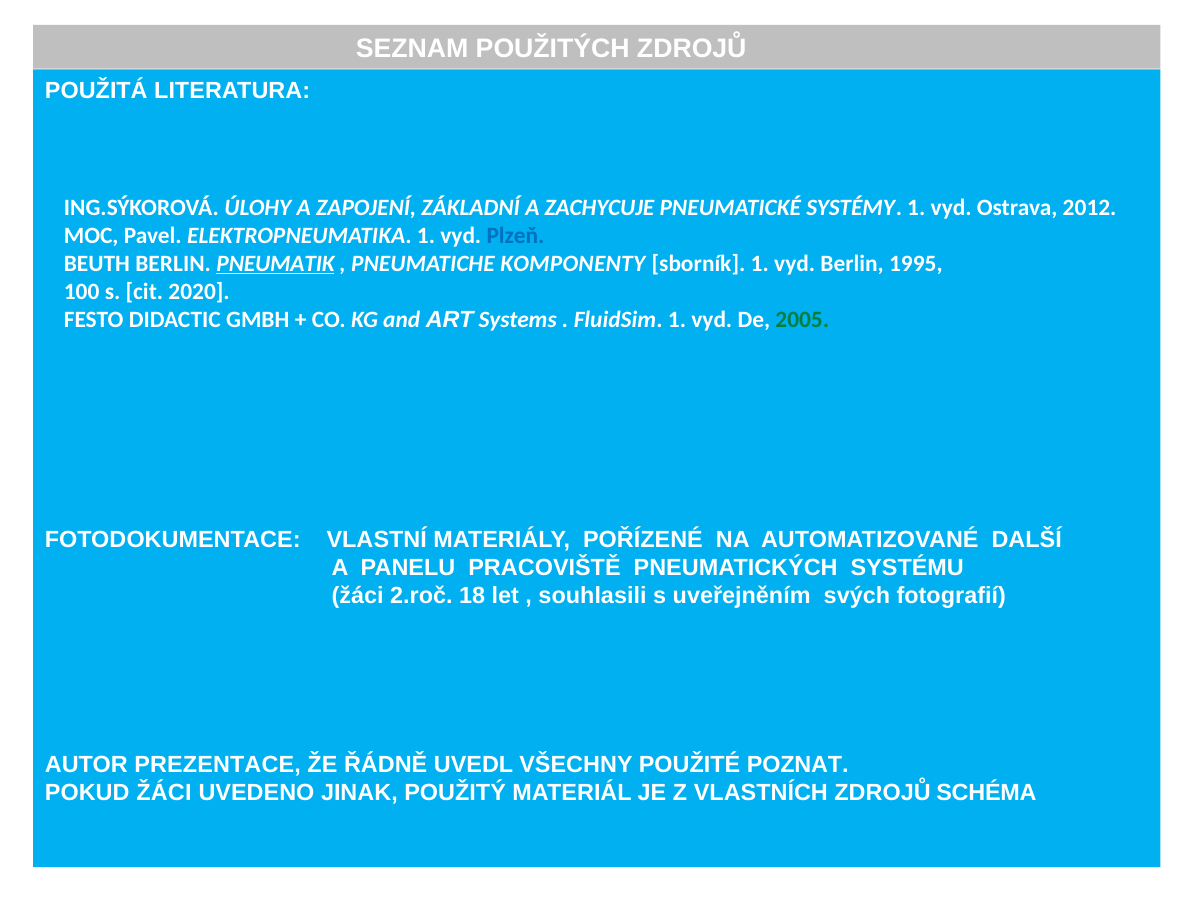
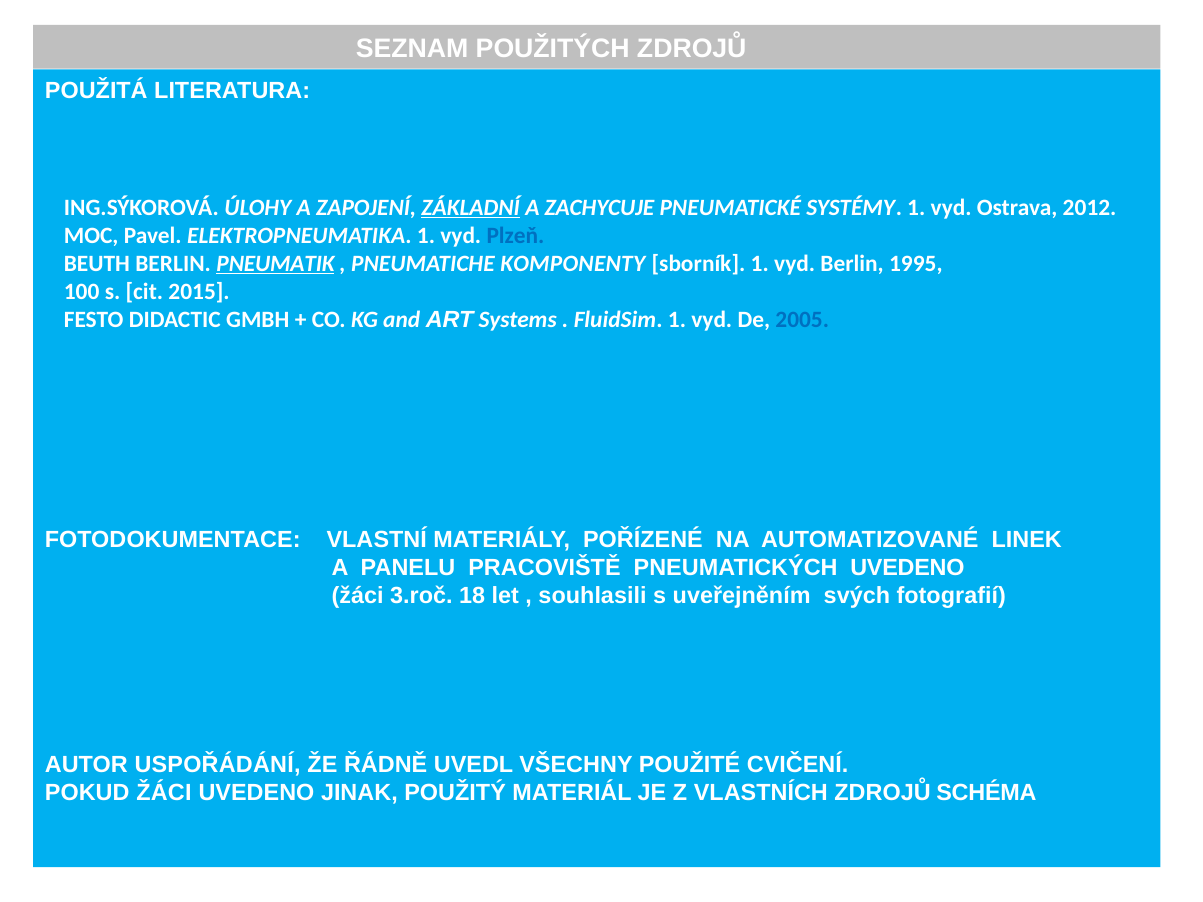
ZÁKLADNÍ underline: none -> present
2020: 2020 -> 2015
2005 colour: green -> blue
DALŠÍ: DALŠÍ -> LINEK
PNEUMATICKÝCH SYSTÉMU: SYSTÉMU -> UVEDENO
2.roč: 2.roč -> 3.roč
PREZENTACE: PREZENTACE -> USPOŘÁDÁNÍ
POZNAT: POZNAT -> CVIČENÍ
